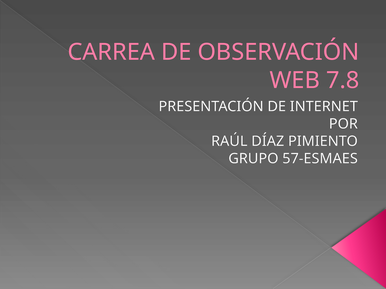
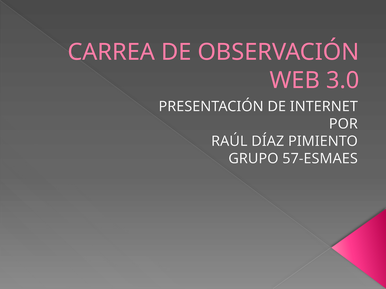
7.8: 7.8 -> 3.0
